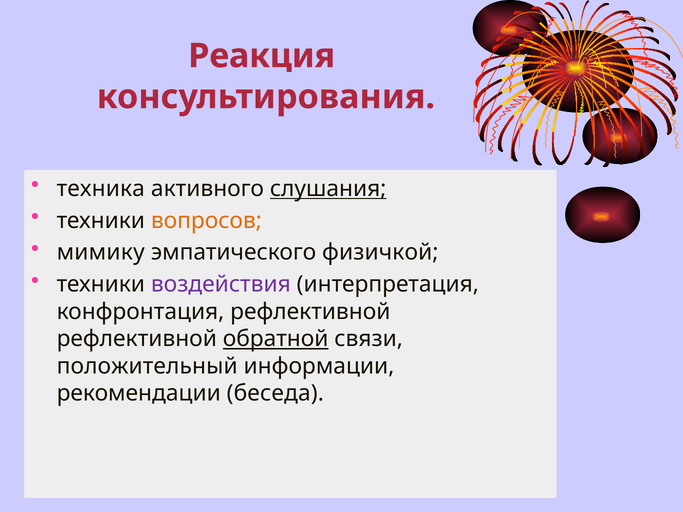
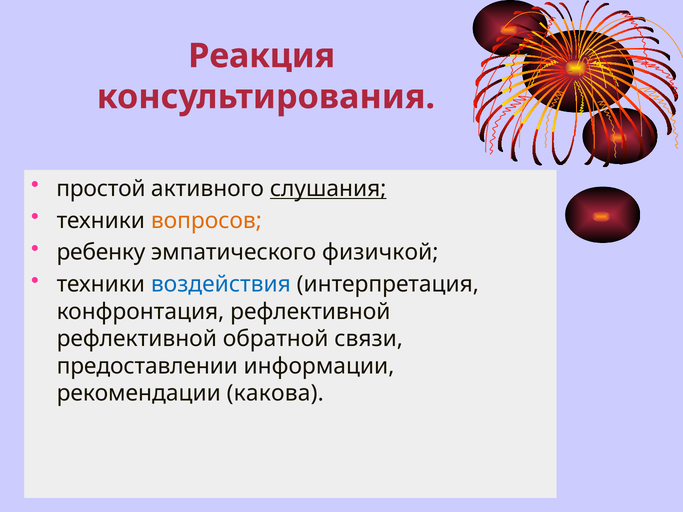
техника: техника -> простой
мимику: мимику -> ребенку
воздействия colour: purple -> blue
обратной underline: present -> none
положительный: положительный -> предоставлении
беседа: беседа -> какова
